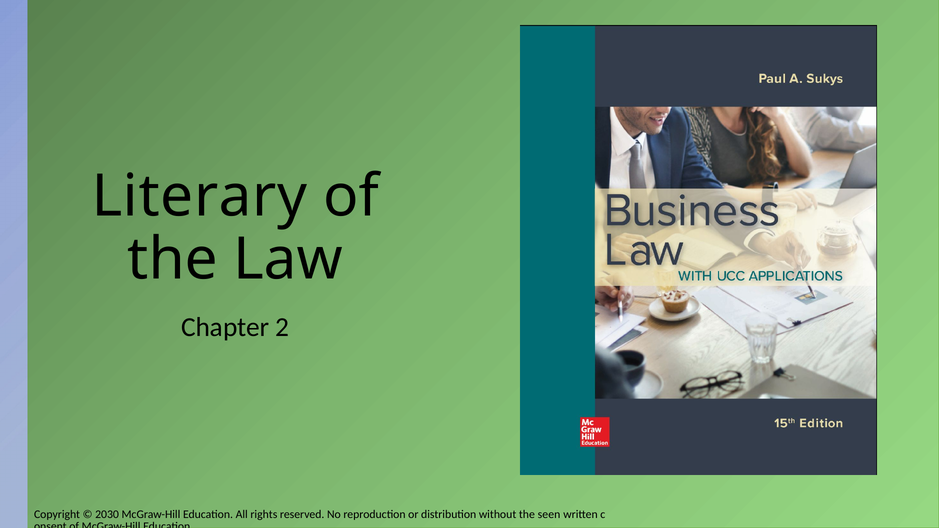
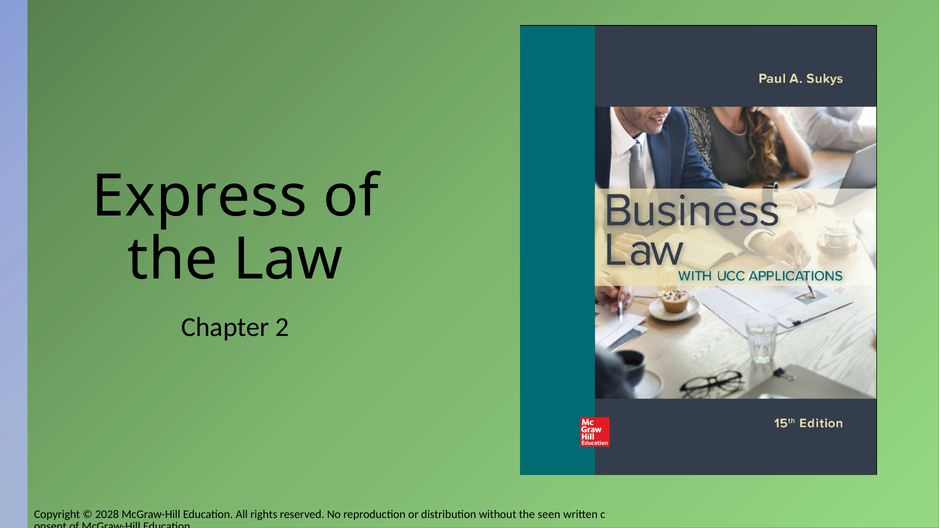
Literary: Literary -> Express
2030: 2030 -> 2028
